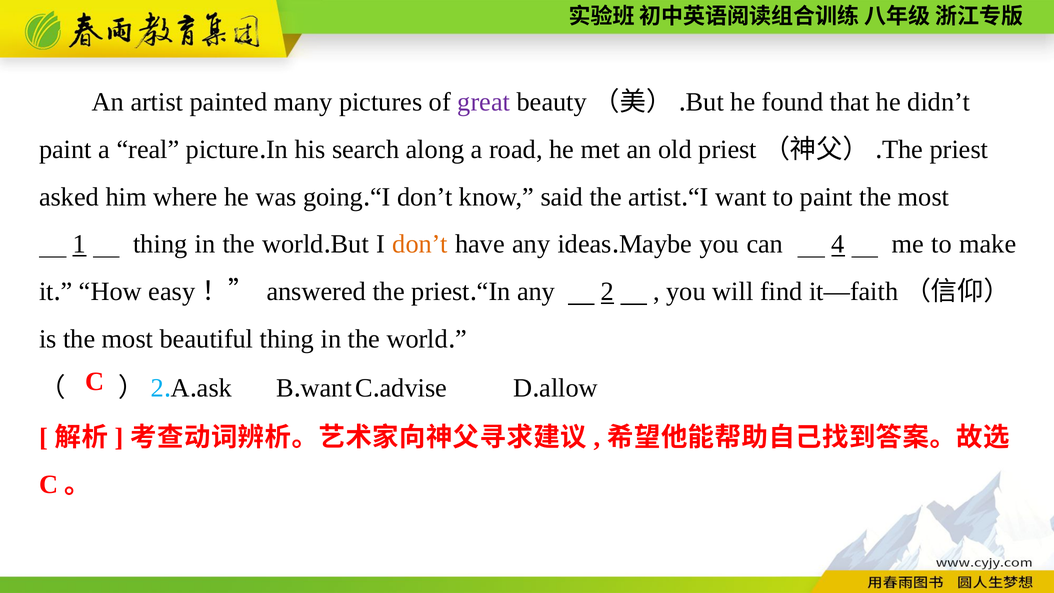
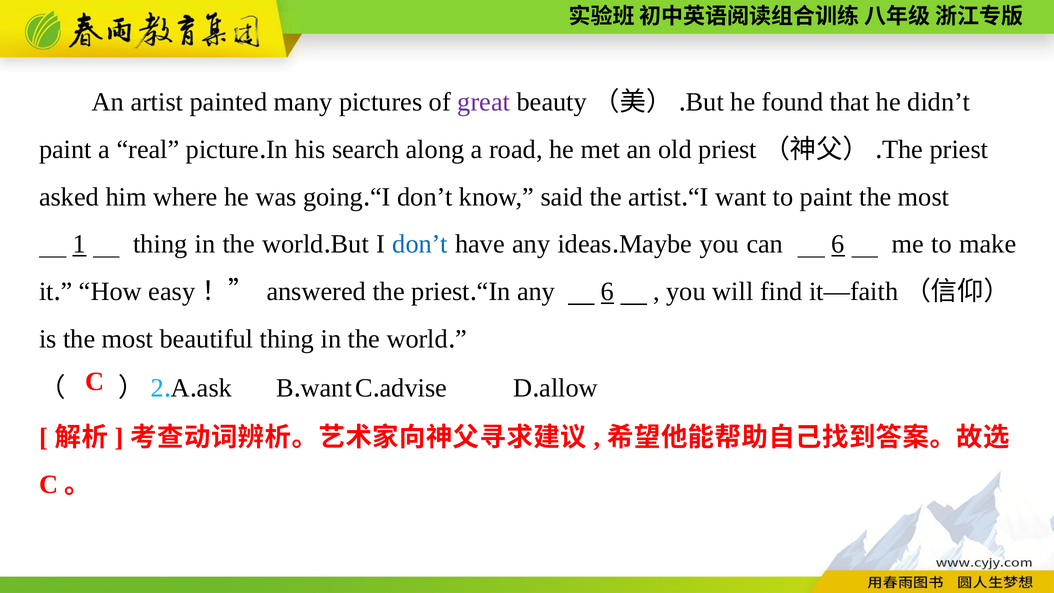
don’t at (420, 244) colour: orange -> blue
can 4: 4 -> 6
any 2: 2 -> 6
